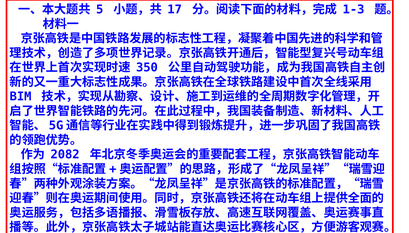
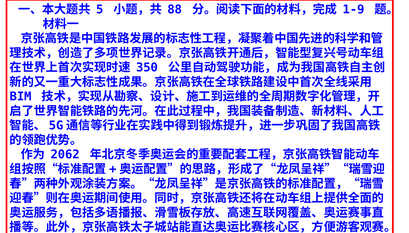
17: 17 -> 88
1-3: 1-3 -> 1-9
2082: 2082 -> 2062
